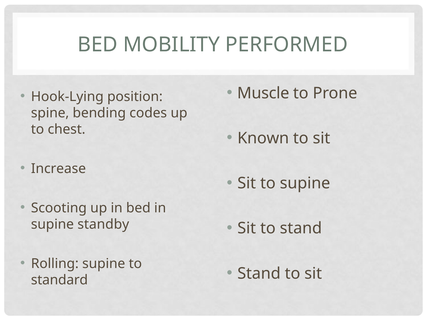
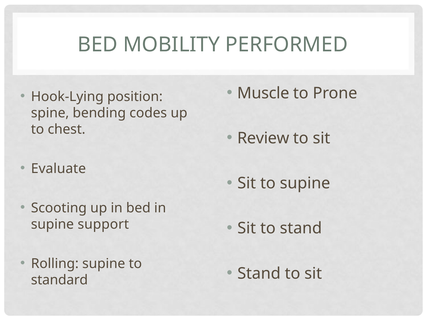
Known: Known -> Review
Increase: Increase -> Evaluate
standby: standby -> support
